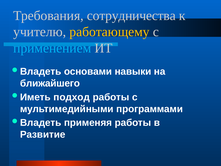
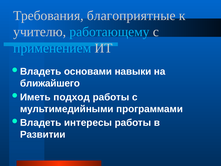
сотрудничества: сотрудничества -> благоприятные
работающему colour: yellow -> light blue
применяя: применяя -> интересы
Развитие: Развитие -> Развитии
